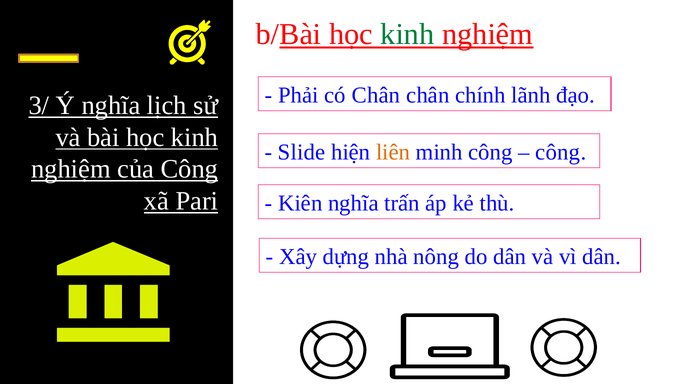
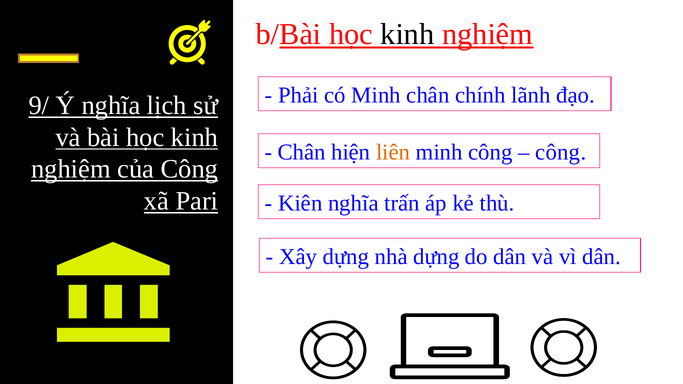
kinh at (407, 34) colour: green -> black
có Chân: Chân -> Minh
3/: 3/ -> 9/
Slide at (301, 152): Slide -> Chân
nhà nông: nông -> dựng
